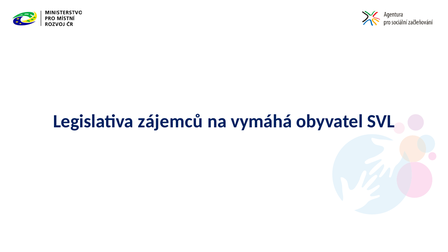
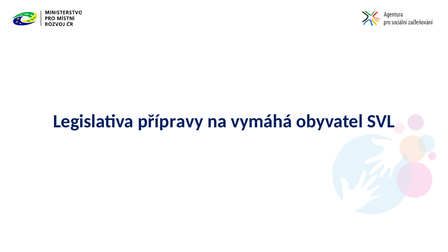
zájemců: zájemců -> přípravy
